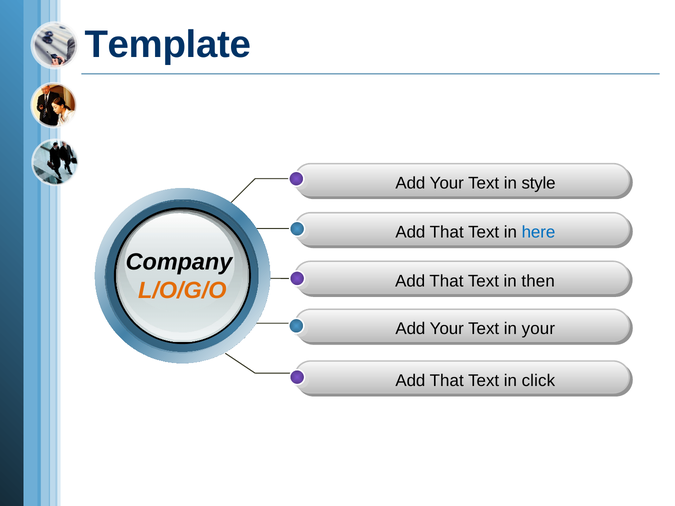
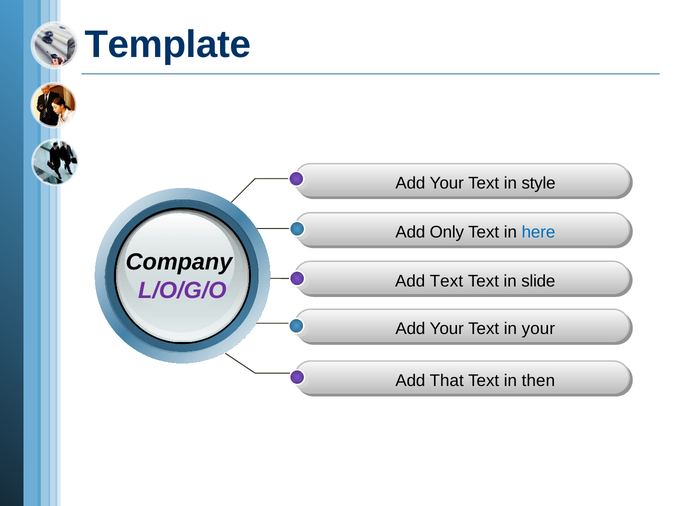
That at (447, 232): That -> Only
That at (446, 281): That -> Text
then: then -> slide
L/O/G/O colour: orange -> purple
click: click -> then
